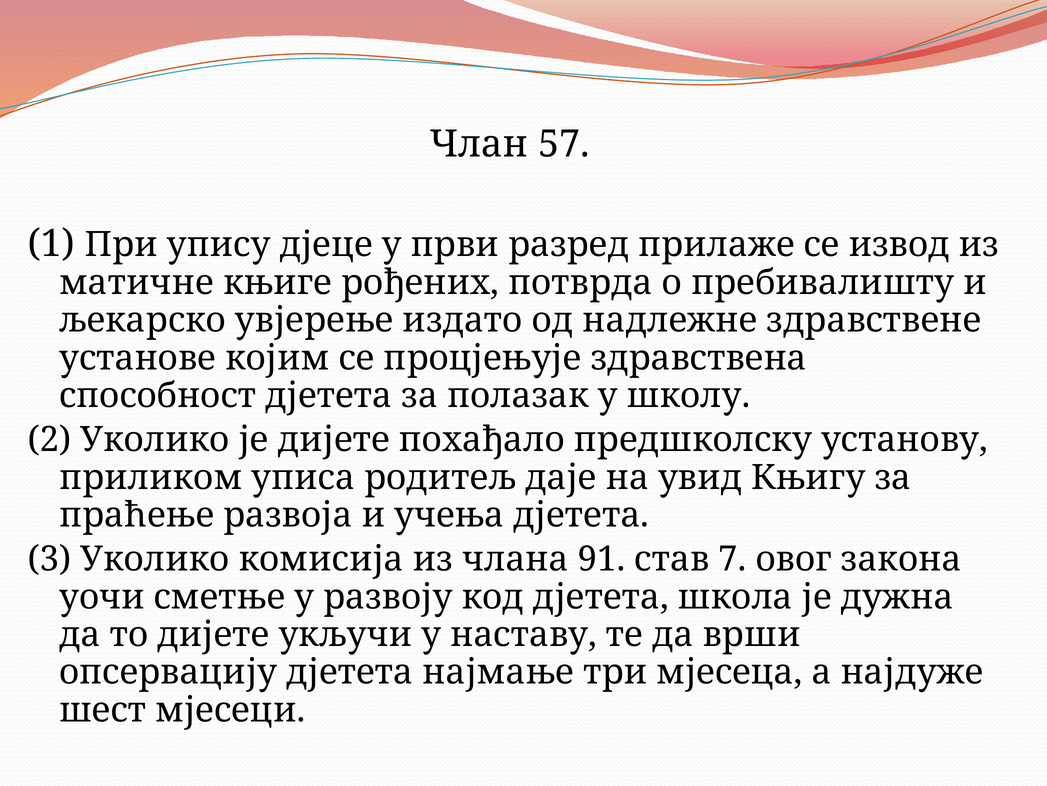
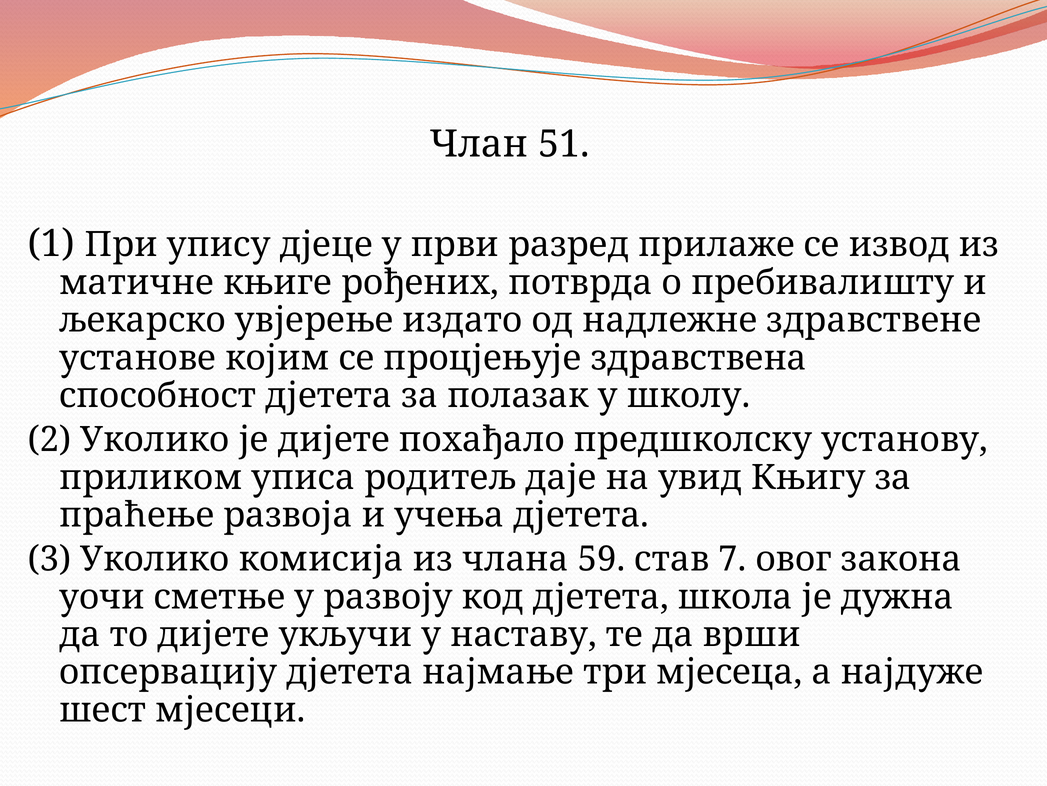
57: 57 -> 51
91: 91 -> 59
